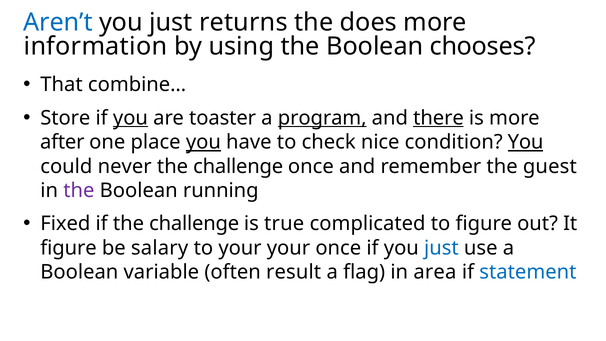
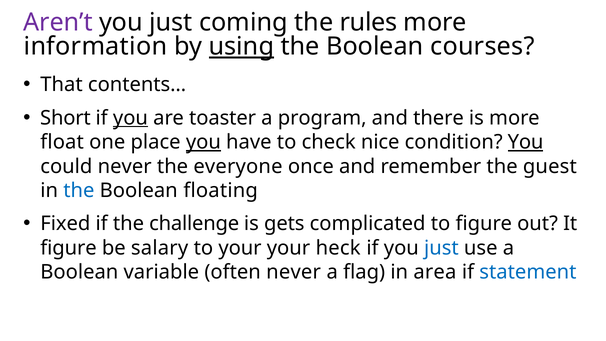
Aren’t colour: blue -> purple
returns: returns -> coming
does: does -> rules
using underline: none -> present
chooses: chooses -> courses
combine…: combine… -> contents…
Store: Store -> Short
program underline: present -> none
there underline: present -> none
after: after -> float
challenge at (238, 166): challenge -> everyone
the at (79, 191) colour: purple -> blue
running: running -> floating
true: true -> gets
your once: once -> heck
often result: result -> never
